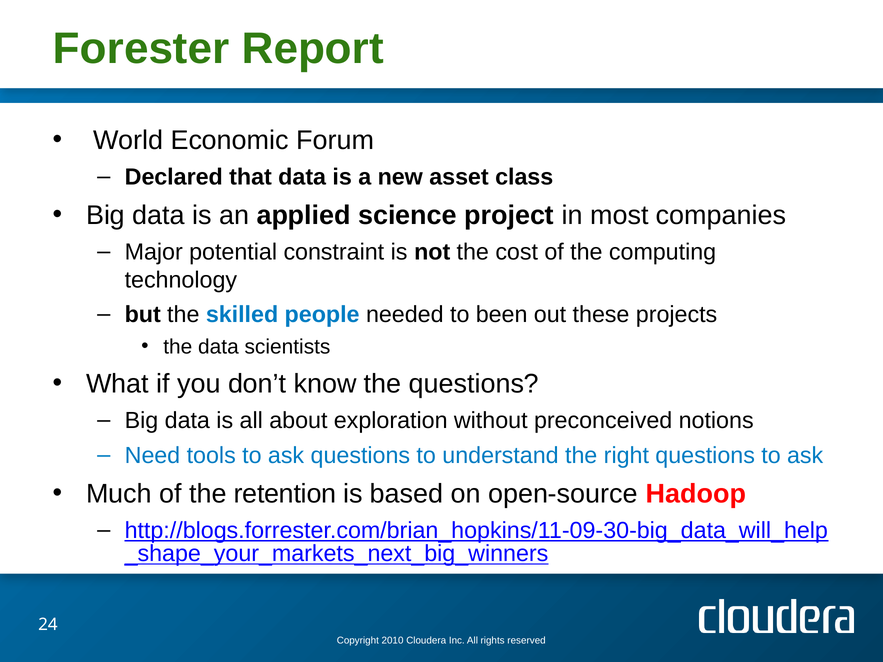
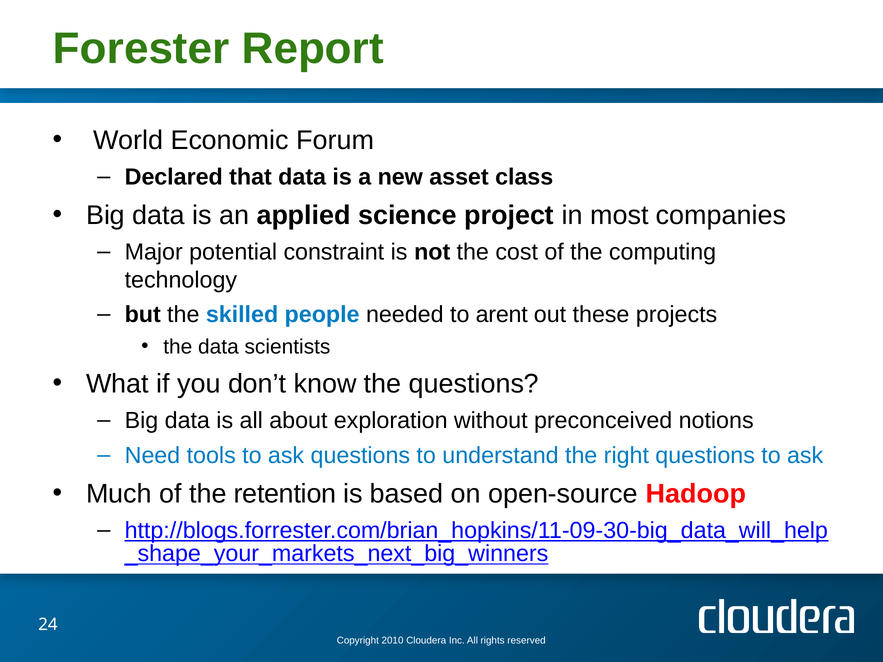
been: been -> arent
